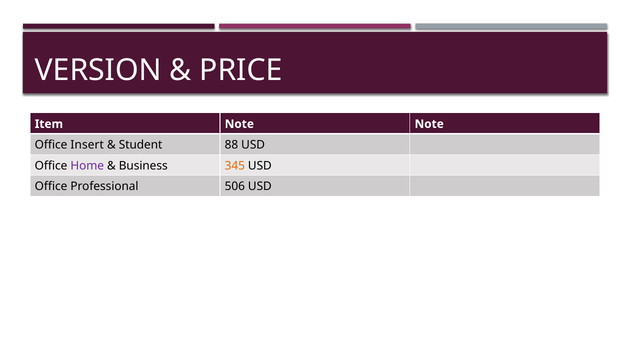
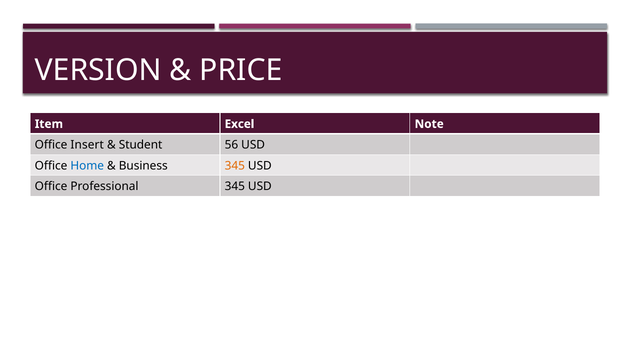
Item Note: Note -> Excel
88: 88 -> 56
Home colour: purple -> blue
Professional 506: 506 -> 345
